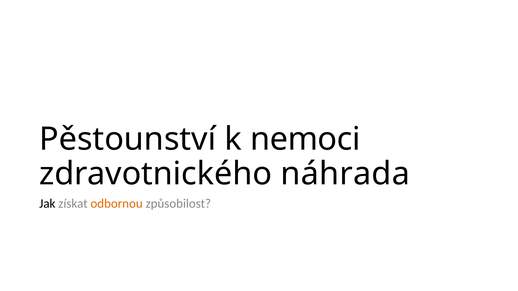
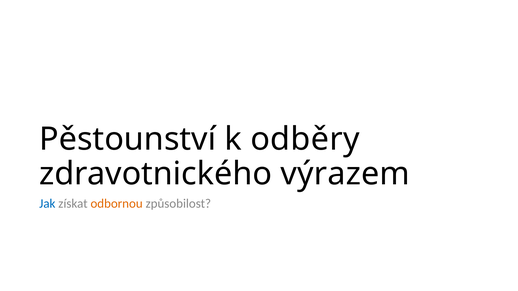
nemoci: nemoci -> odběry
náhrada: náhrada -> výrazem
Jak colour: black -> blue
